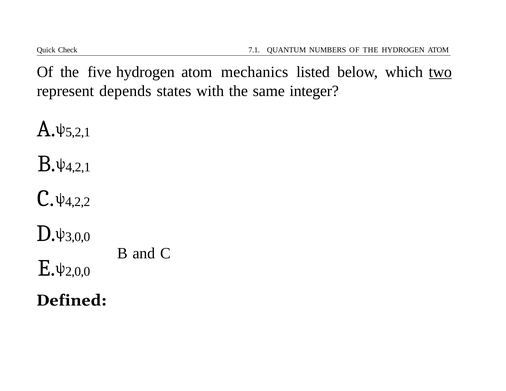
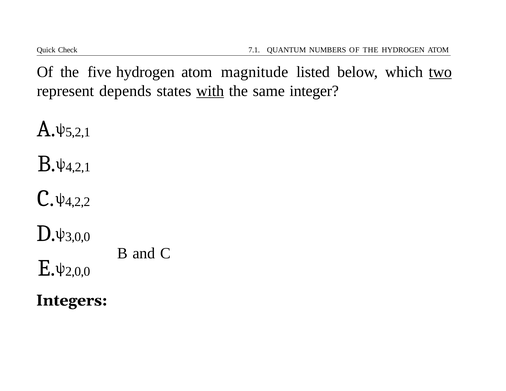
mechanics: mechanics -> magnitude
with underline: none -> present
Defined: Defined -> Integers
